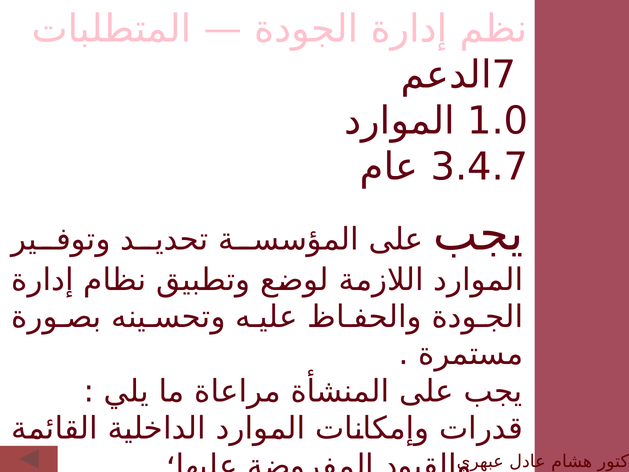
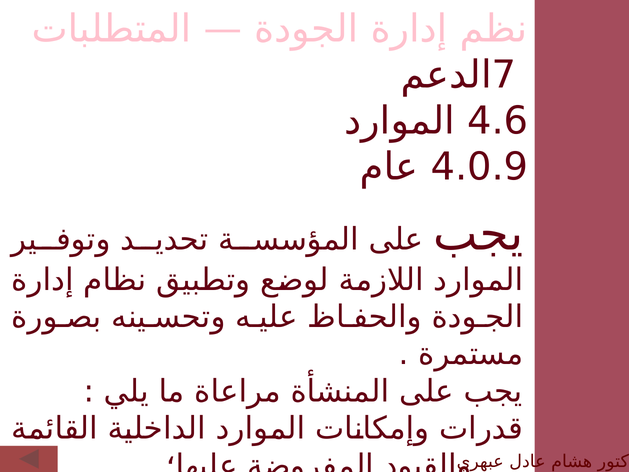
1.0: 1.0 -> 4.6
3.4.7: 3.4.7 -> 4.0.9
